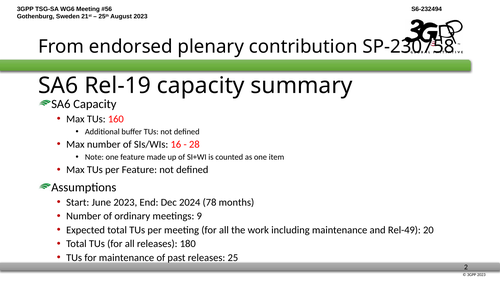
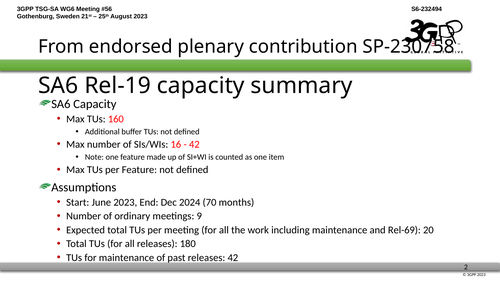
28 at (194, 144): 28 -> 42
78: 78 -> 70
Rel-49: Rel-49 -> Rel-69
releases 25: 25 -> 42
